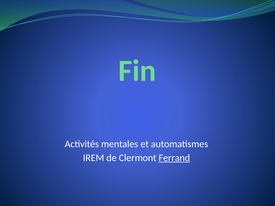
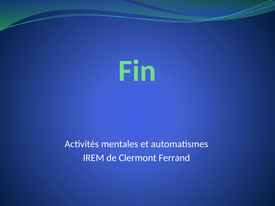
Ferrand underline: present -> none
